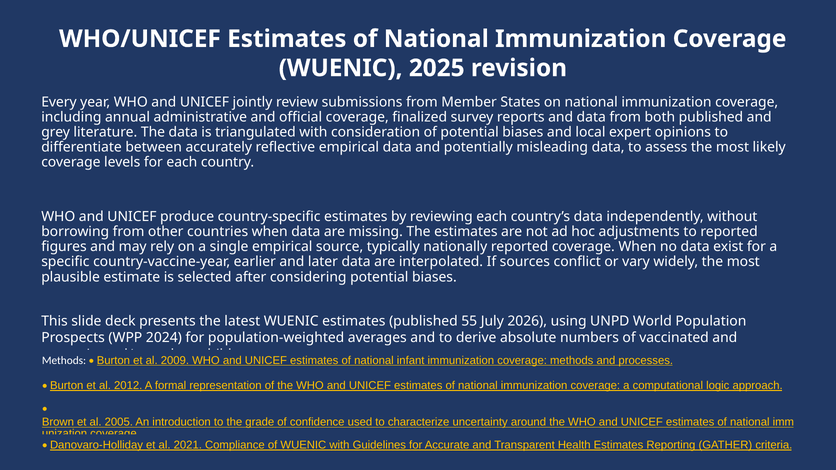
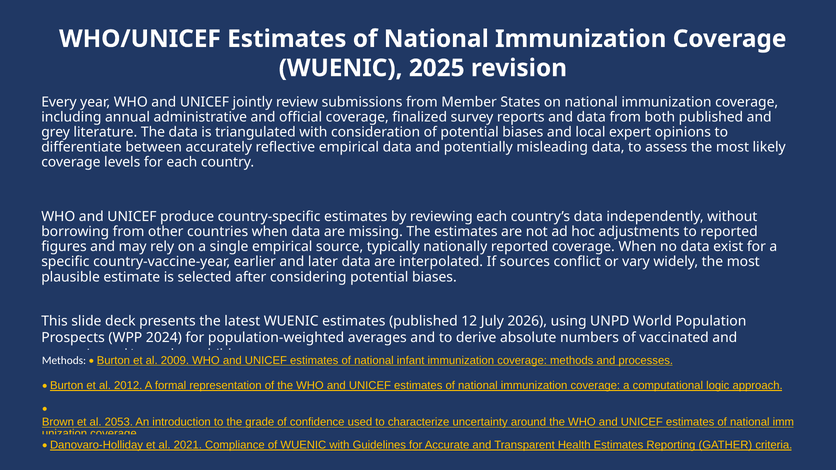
55: 55 -> 12
2005: 2005 -> 2053
